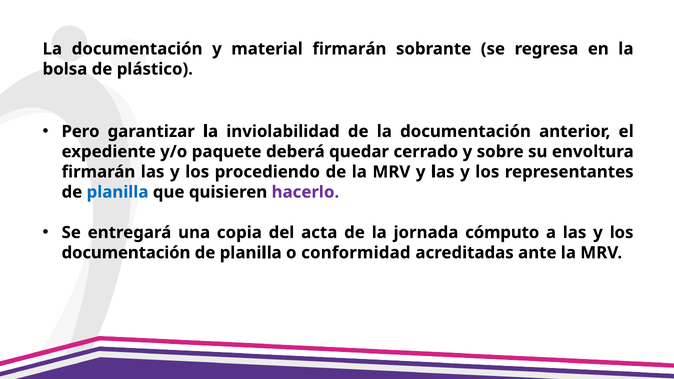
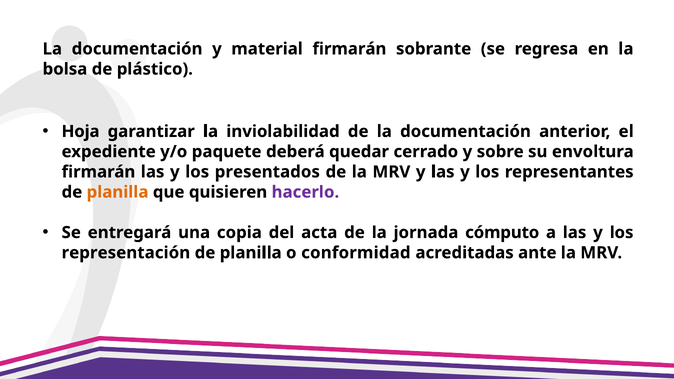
Pero: Pero -> Hoja
procediendo: procediendo -> presentados
planilla at (118, 192) colour: blue -> orange
documentación at (126, 253): documentación -> representación
